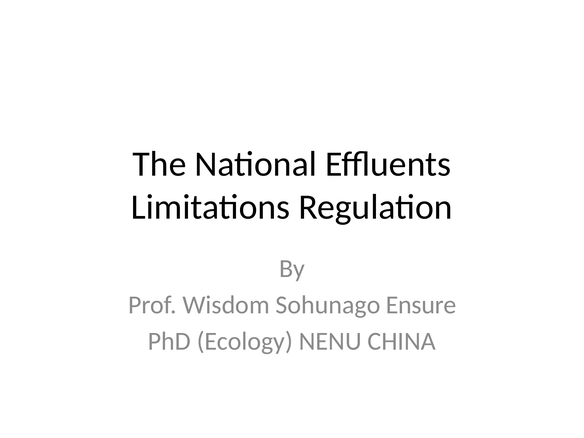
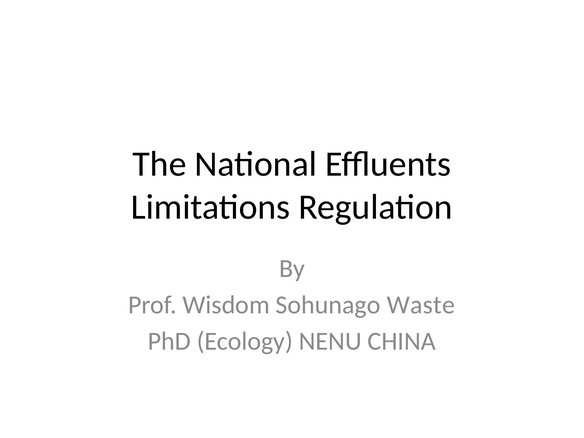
Ensure: Ensure -> Waste
